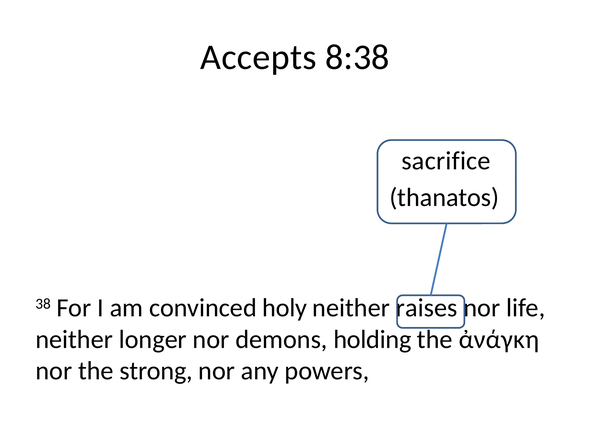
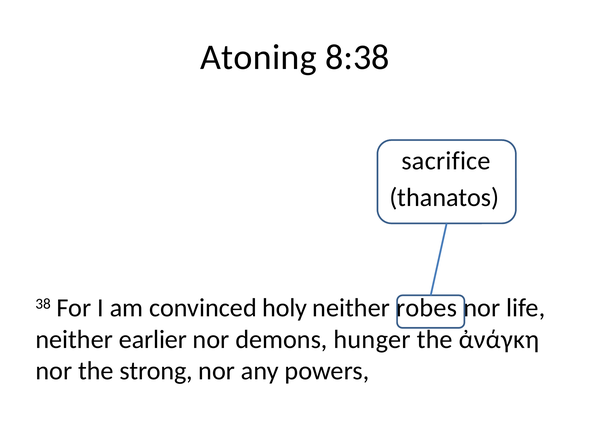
Accepts: Accepts -> Atoning
raises: raises -> robes
longer: longer -> earlier
holding: holding -> hunger
